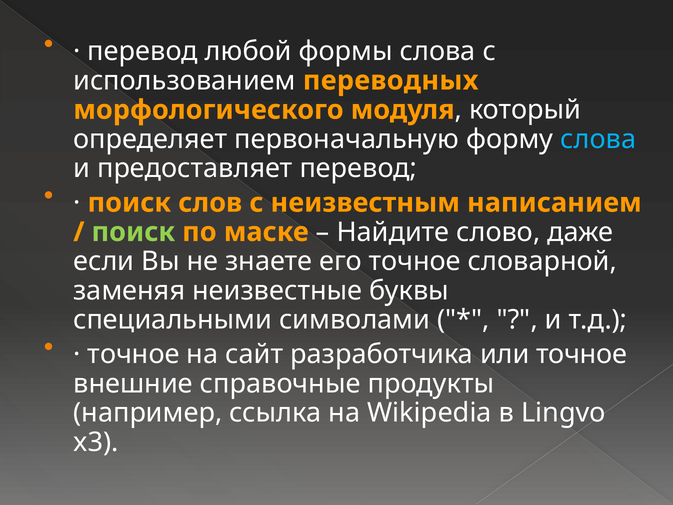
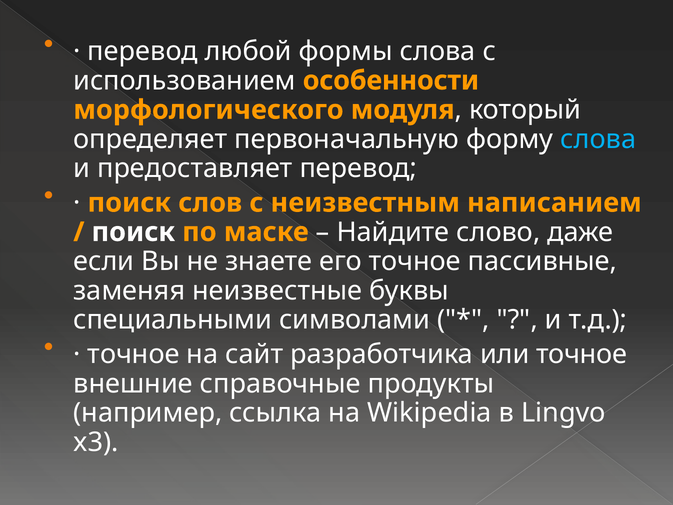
переводных: переводных -> особенности
поиск at (133, 232) colour: light green -> white
словарной: словарной -> пассивные
